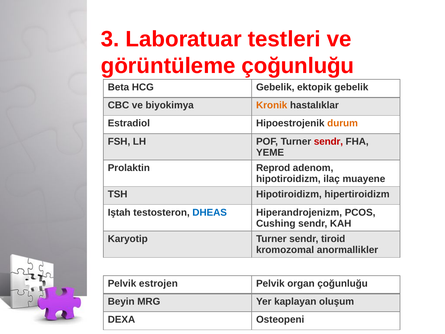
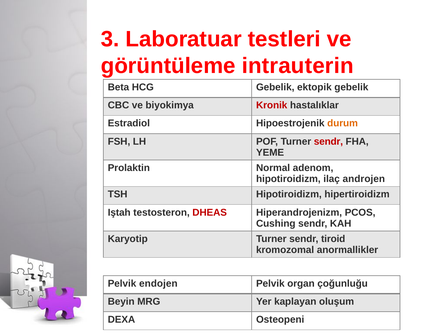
görüntüleme çoğunluğu: çoğunluğu -> intrauterin
Kronik colour: orange -> red
Reprod: Reprod -> Normal
muayene: muayene -> androjen
DHEAS colour: blue -> red
estrojen: estrojen -> endojen
